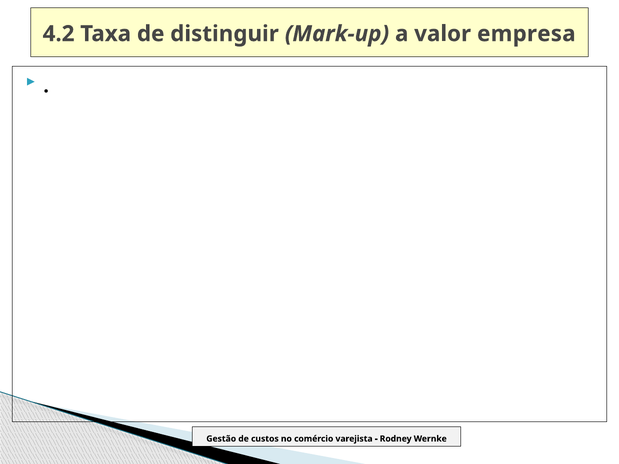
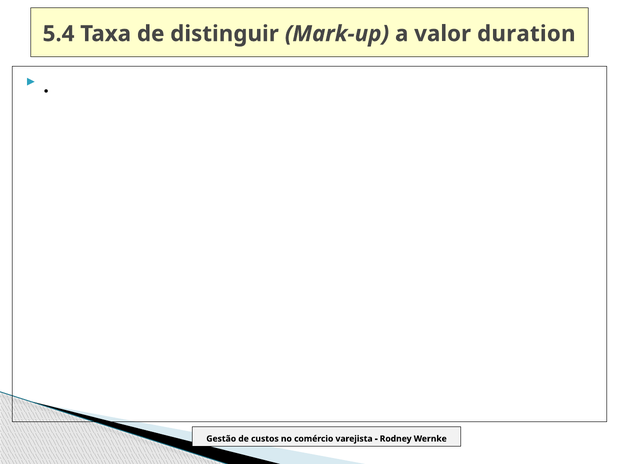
4.2: 4.2 -> 5.4
empresa: empresa -> duration
